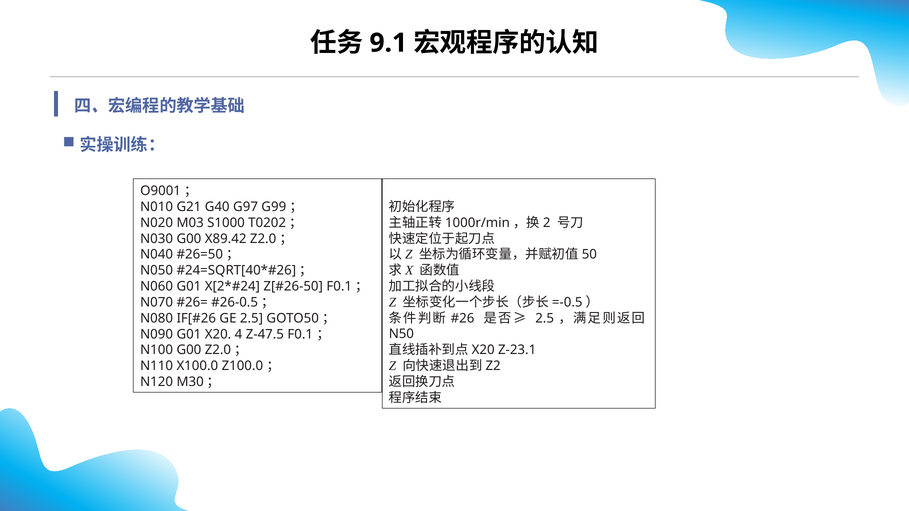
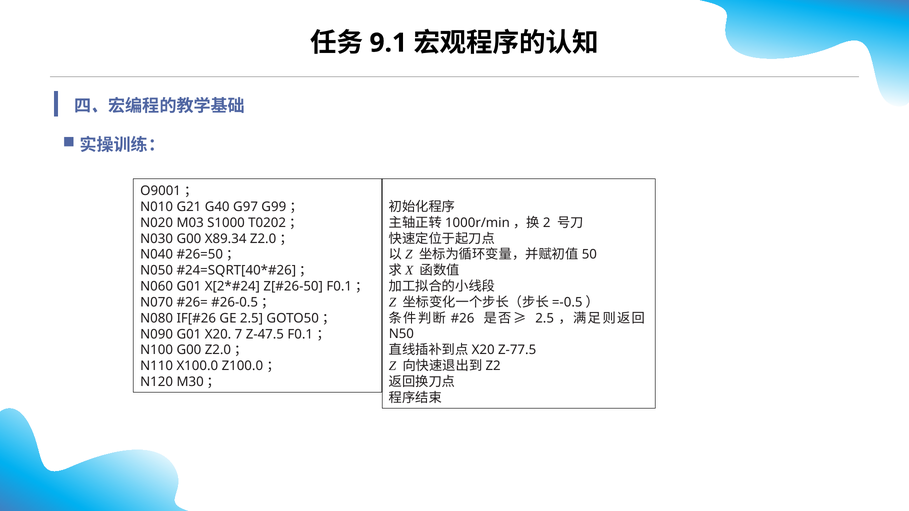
X89.42: X89.42 -> X89.34
4: 4 -> 7
Z-23.1: Z-23.1 -> Z-77.5
